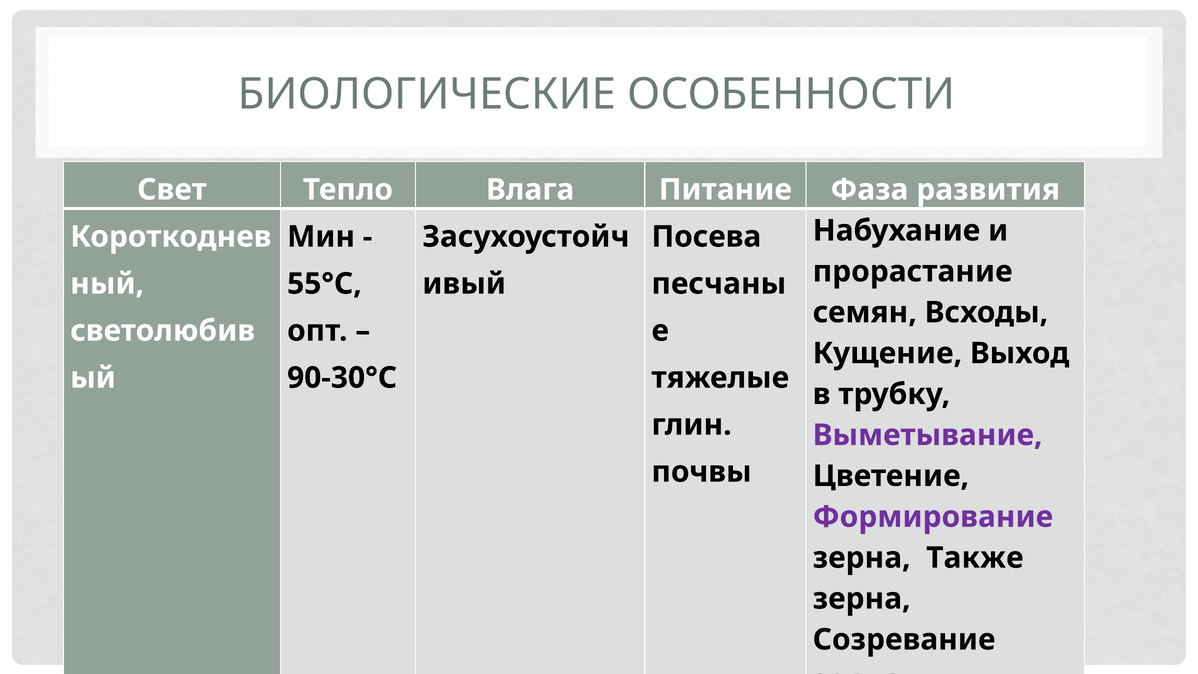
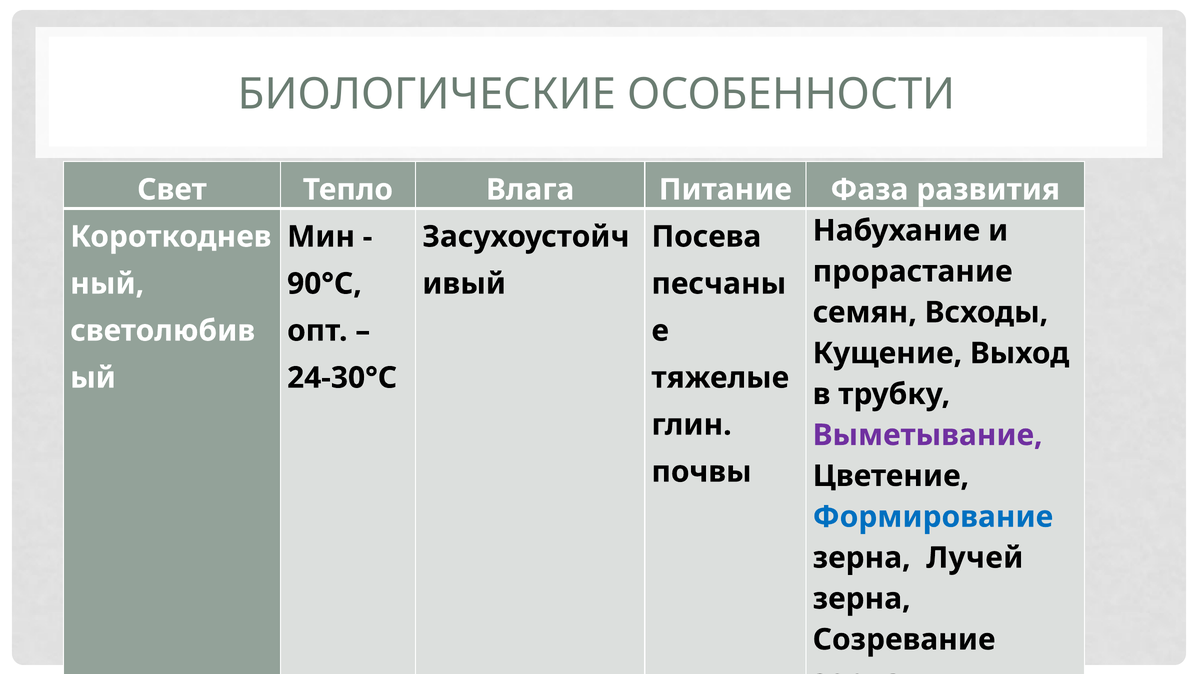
55°С: 55°С -> 90°С
90-30°С: 90-30°С -> 24-30°С
Формирование colour: purple -> blue
Также: Также -> Лучей
